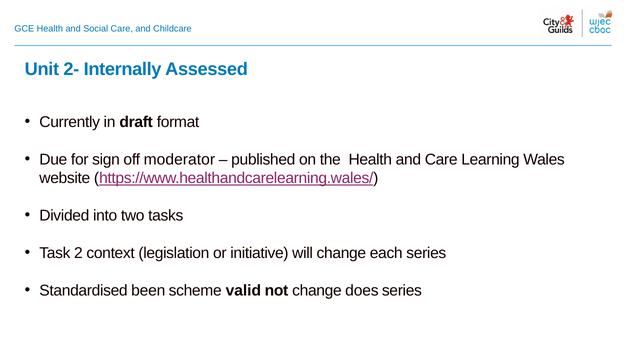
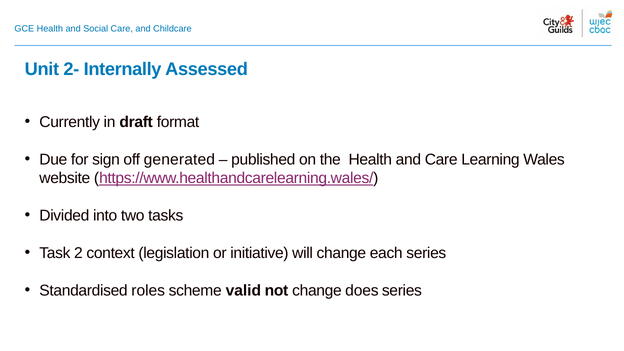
moderator: moderator -> generated
been: been -> roles
